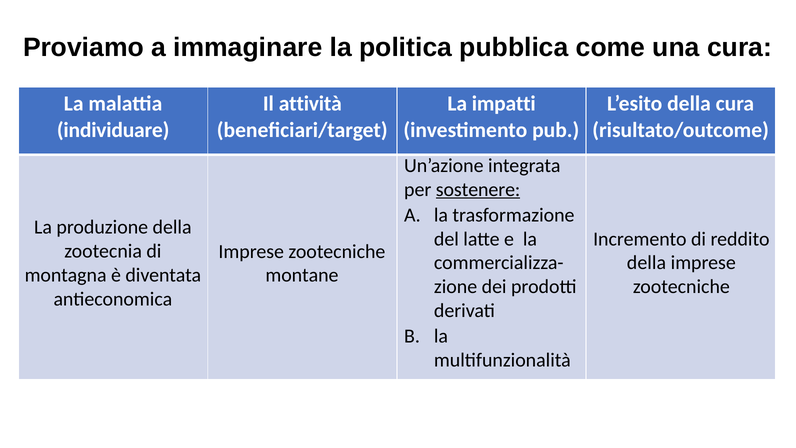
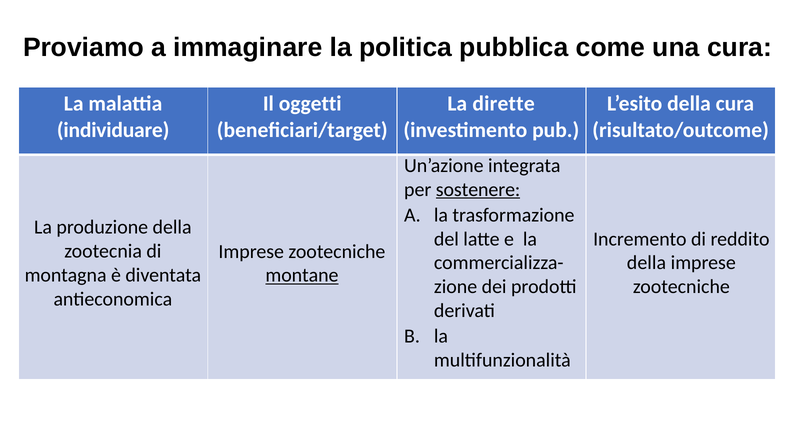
attività: attività -> oggetti
impatti: impatti -> dirette
montane underline: none -> present
